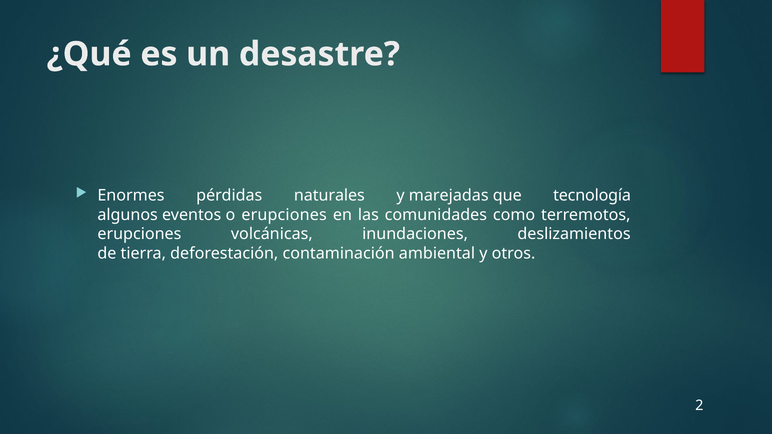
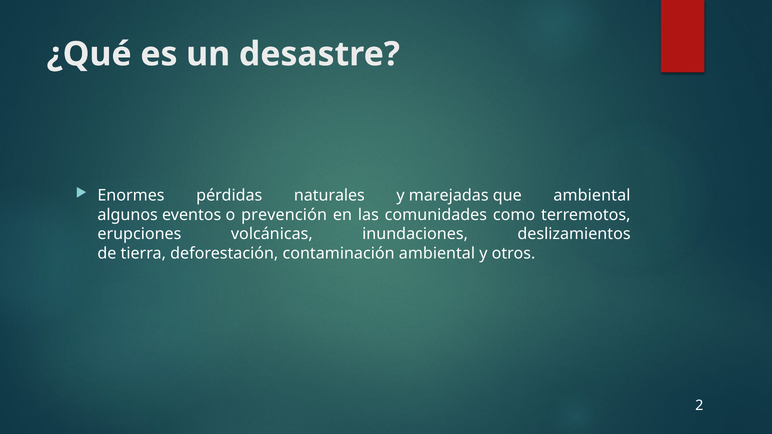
que tecnología: tecnología -> ambiental
o erupciones: erupciones -> prevención
